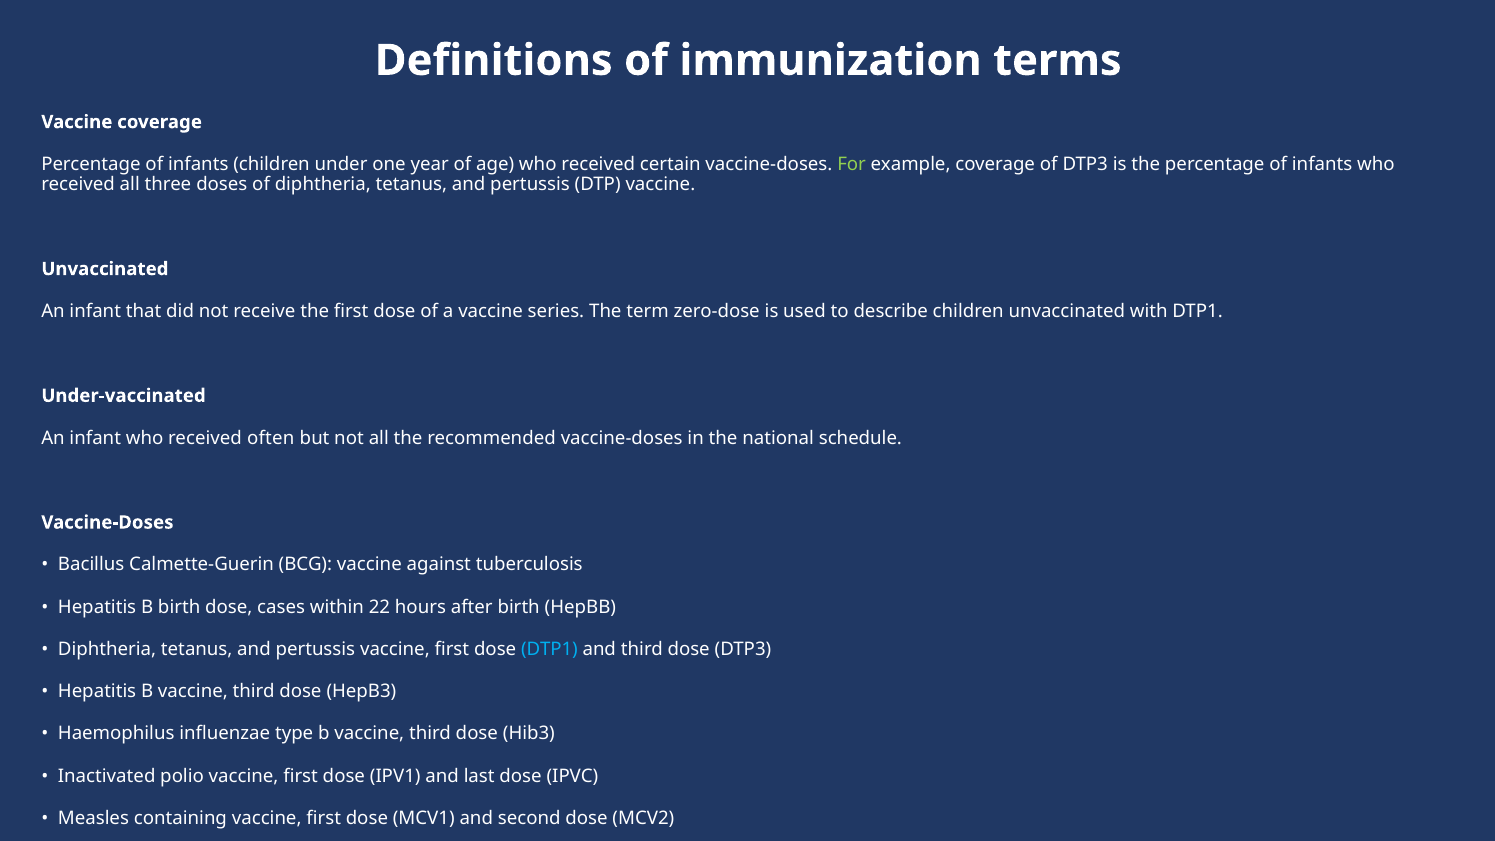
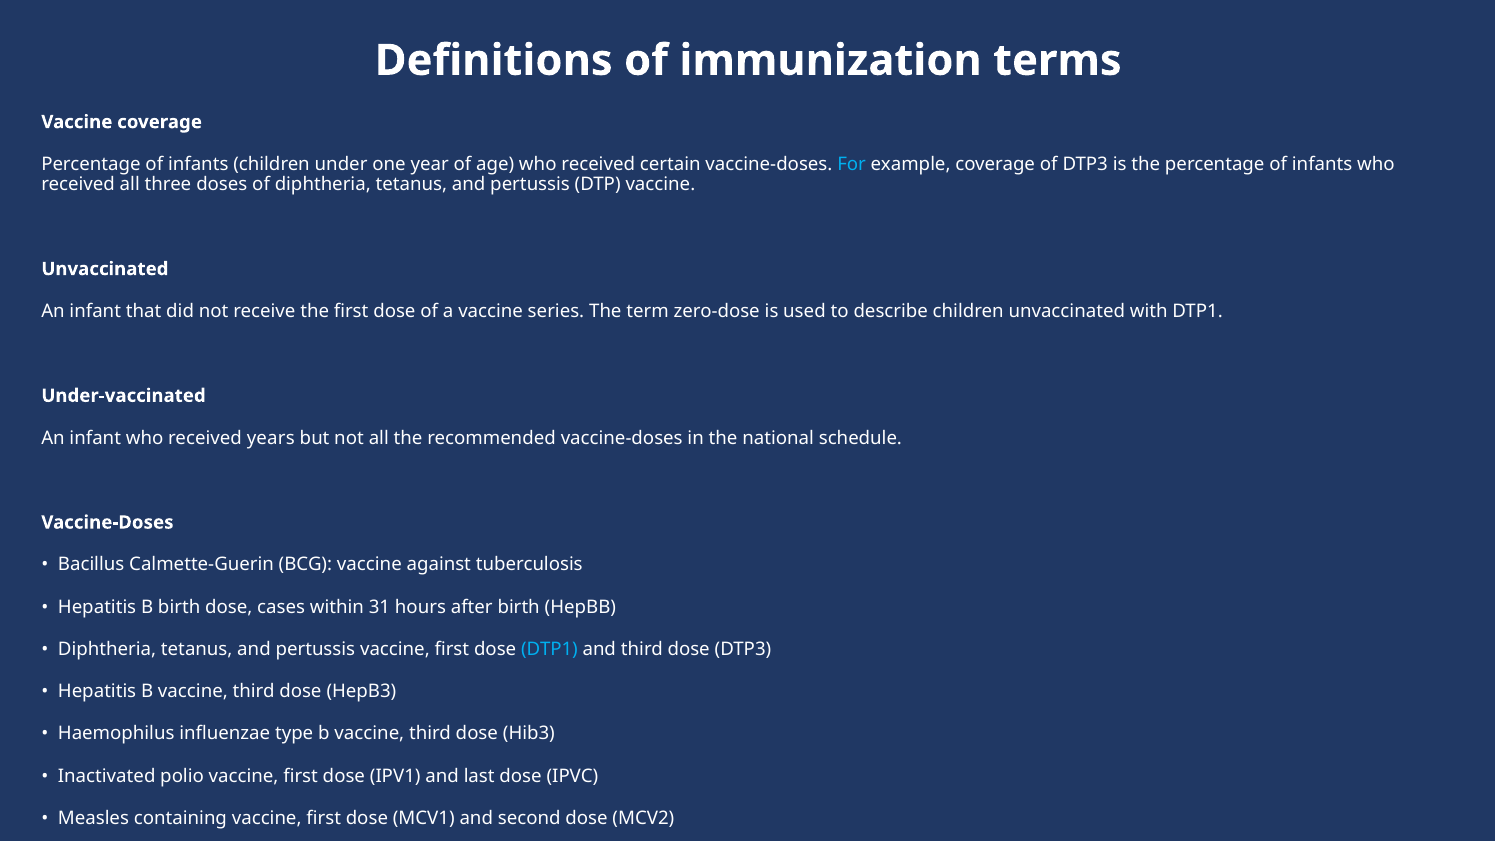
For at (852, 164) colour: light green -> light blue
often: often -> years
22: 22 -> 31
